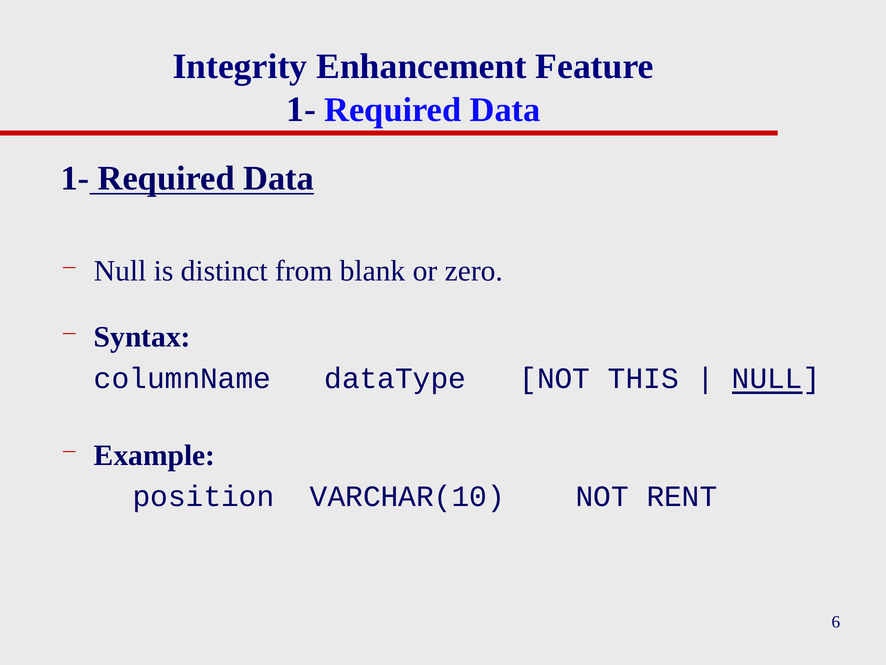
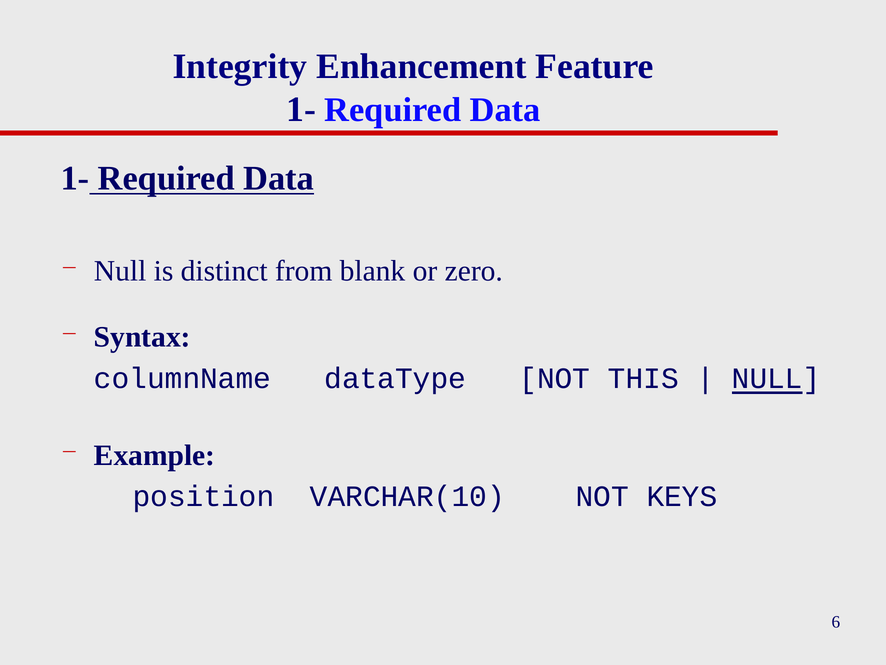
RENT: RENT -> KEYS
